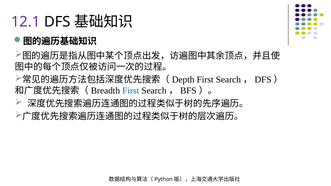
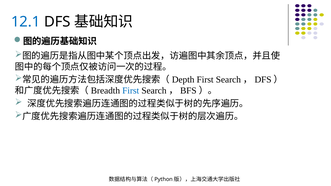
12.1 colour: purple -> blue
